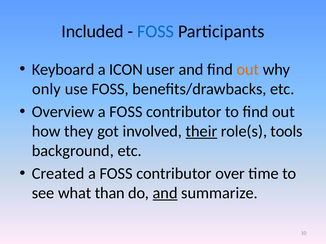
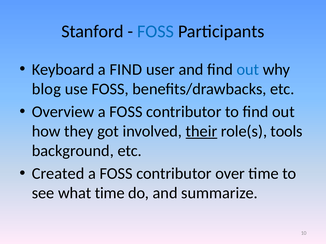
Included: Included -> Stanford
a ICON: ICON -> FIND
out at (248, 70) colour: orange -> blue
only: only -> blog
what than: than -> time
and at (165, 193) underline: present -> none
